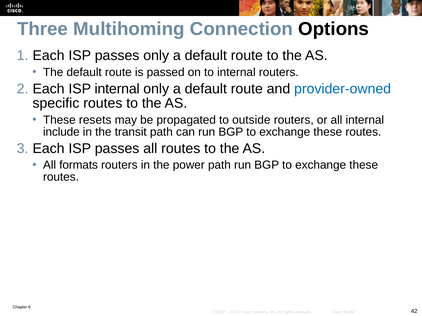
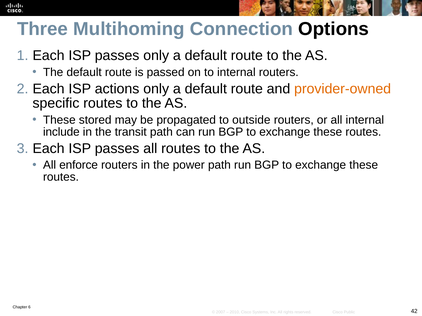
ISP internal: internal -> actions
provider-owned colour: blue -> orange
resets: resets -> stored
formats: formats -> enforce
